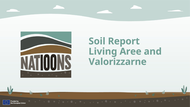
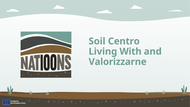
Report: Report -> Centro
Aree: Aree -> With
